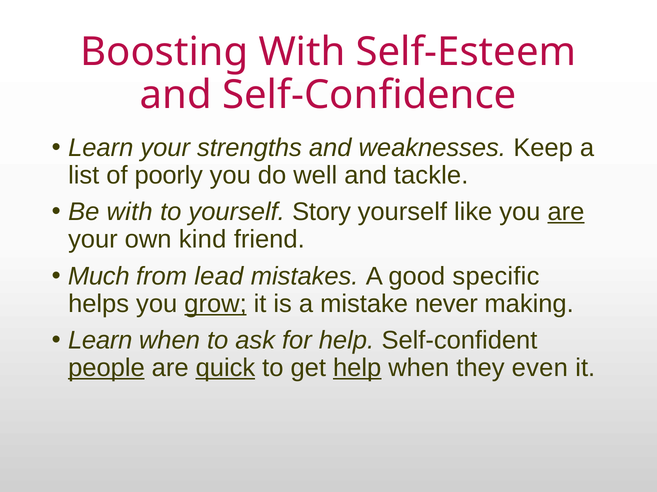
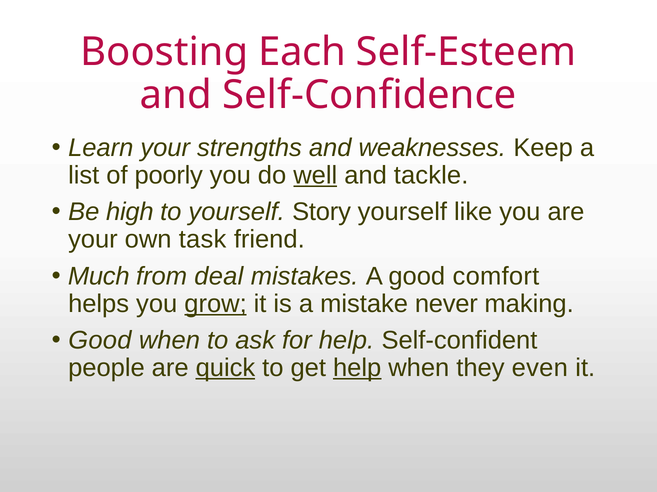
Boosting With: With -> Each
well underline: none -> present
Be with: with -> high
are at (566, 212) underline: present -> none
kind: kind -> task
lead: lead -> deal
specific: specific -> comfort
Learn at (100, 341): Learn -> Good
people underline: present -> none
